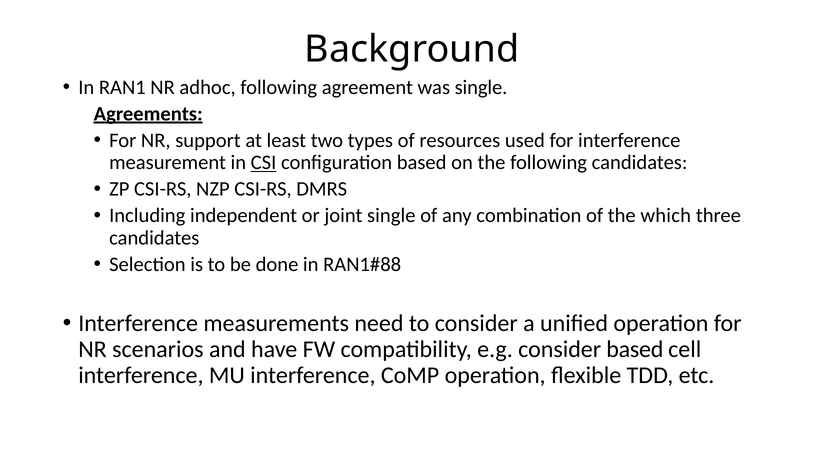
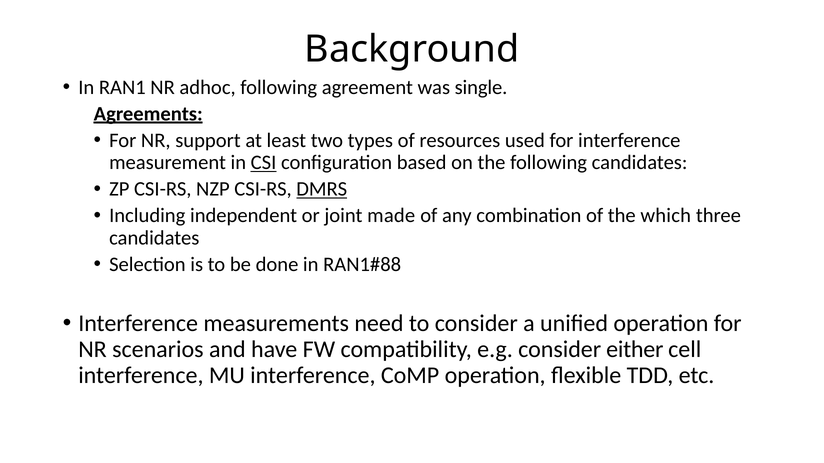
DMRS underline: none -> present
joint single: single -> made
consider based: based -> either
